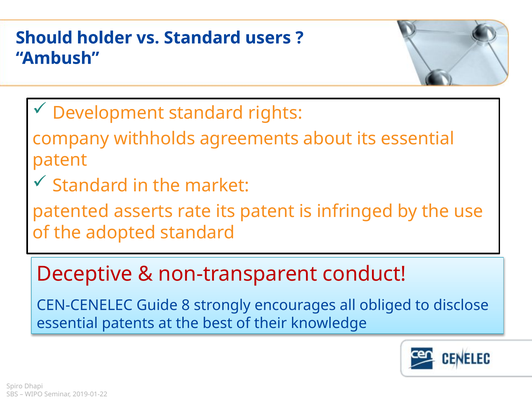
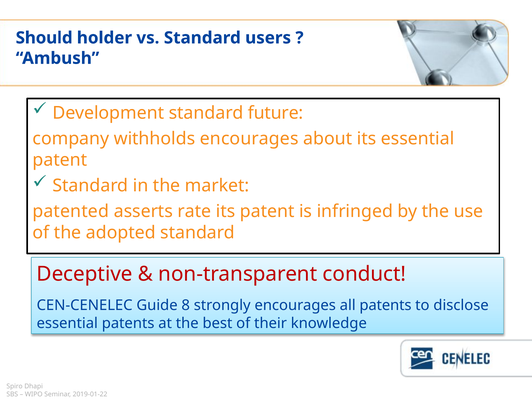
rights: rights -> future
withholds agreements: agreements -> encourages
all obliged: obliged -> patents
